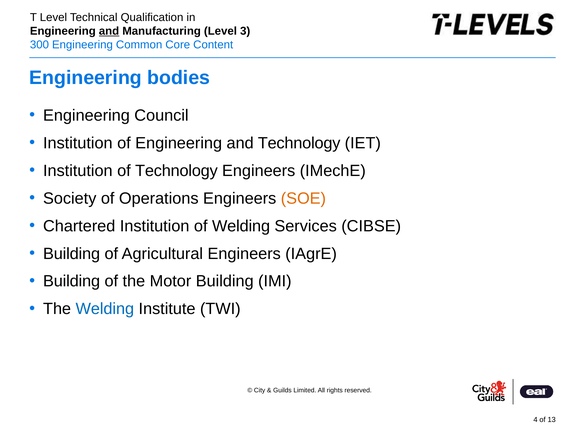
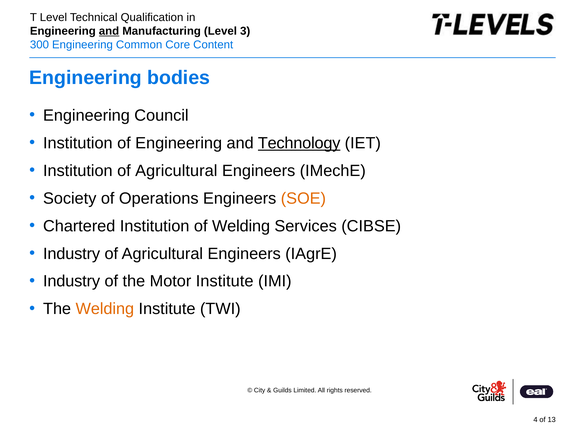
Technology at (299, 143) underline: none -> present
Institution of Technology: Technology -> Agricultural
Building at (72, 254): Building -> Industry
Building at (72, 281): Building -> Industry
Motor Building: Building -> Institute
Welding at (105, 309) colour: blue -> orange
